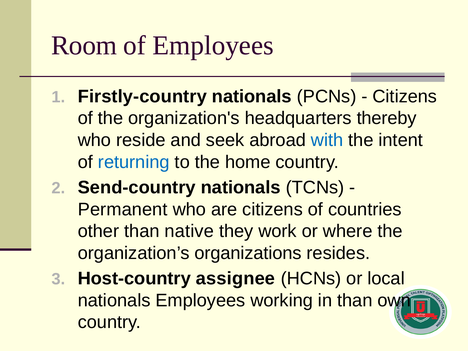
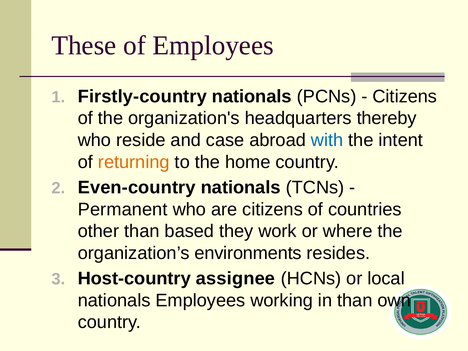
Room: Room -> These
seek: seek -> case
returning colour: blue -> orange
Send-country: Send-country -> Even-country
native: native -> based
organizations: organizations -> environments
